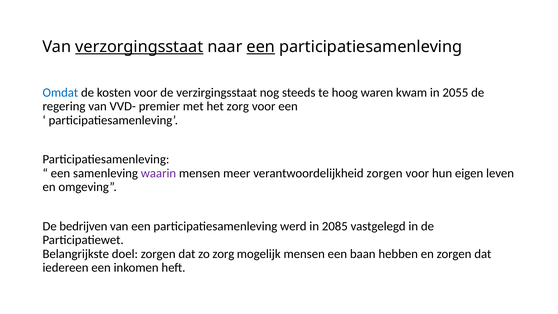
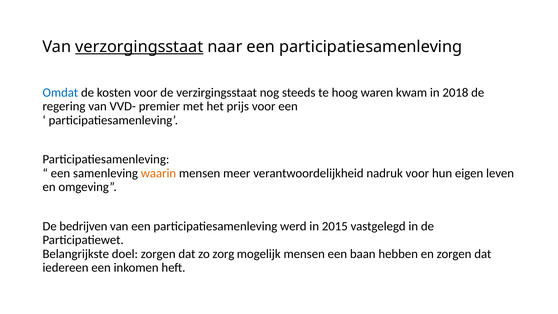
een at (261, 47) underline: present -> none
2055: 2055 -> 2018
het zorg: zorg -> prijs
waarin colour: purple -> orange
verantwoordelijkheid zorgen: zorgen -> nadruk
2085: 2085 -> 2015
